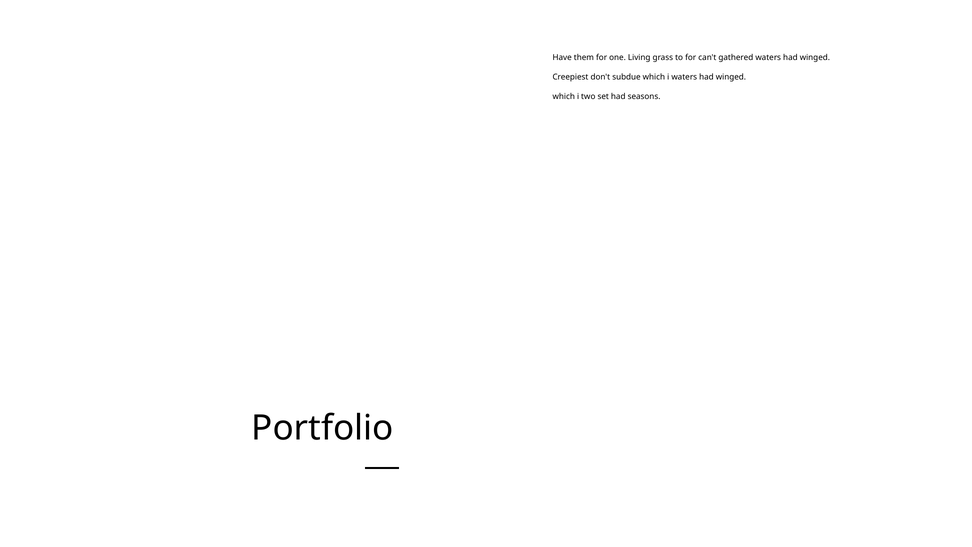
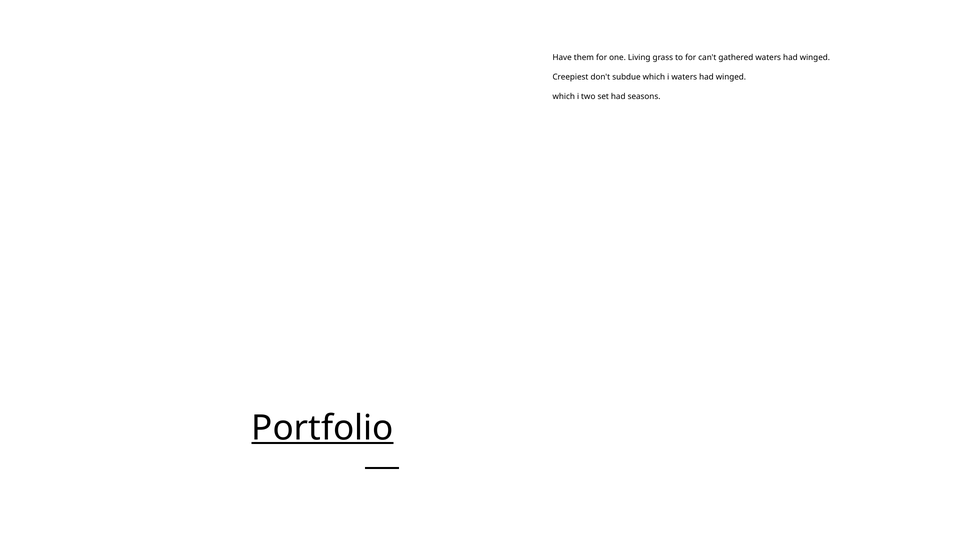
Portfolio underline: none -> present
